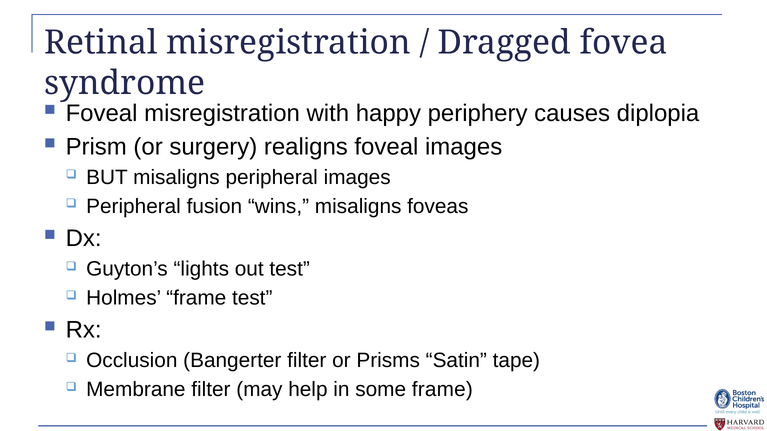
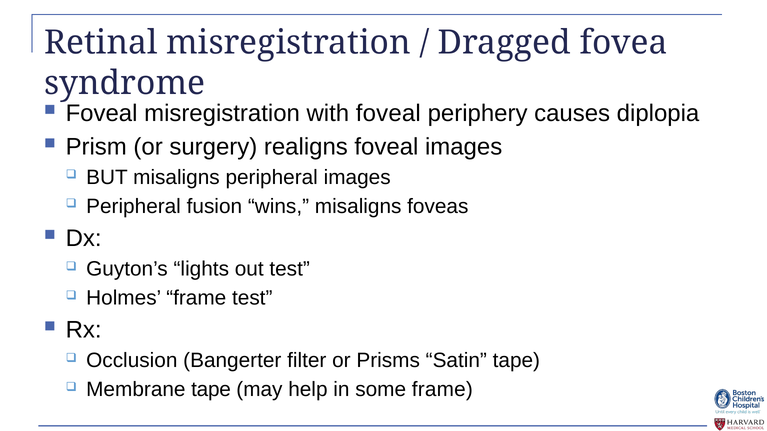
with happy: happy -> foveal
Membrane filter: filter -> tape
